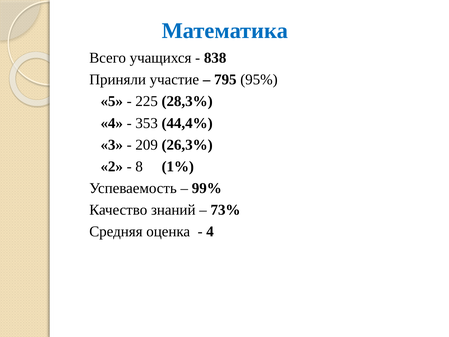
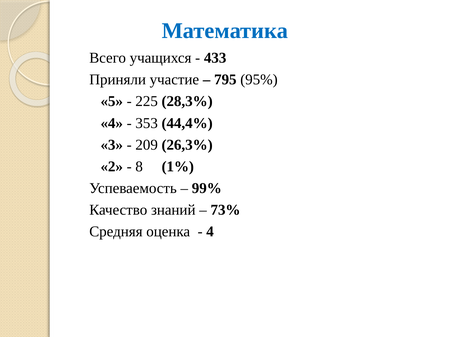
838: 838 -> 433
